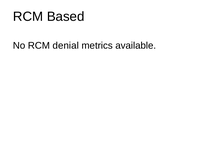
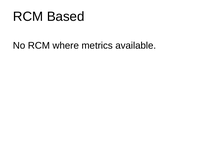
denial: denial -> where
